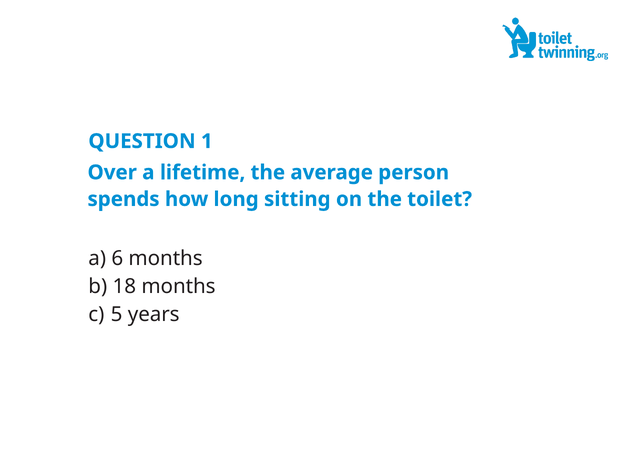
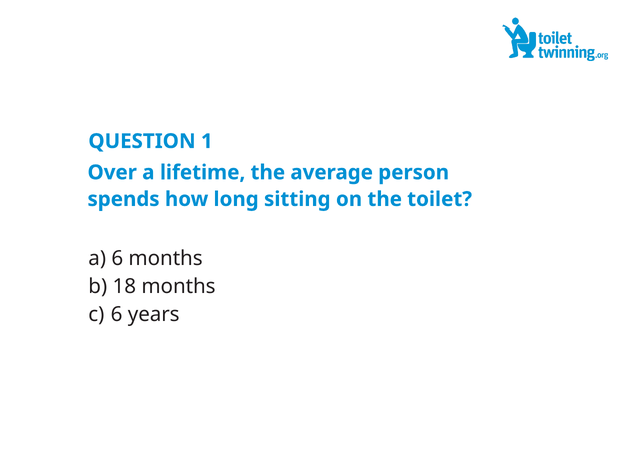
5 at (117, 314): 5 -> 6
